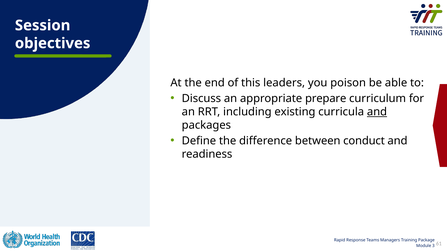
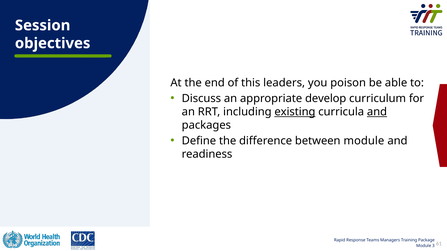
prepare: prepare -> develop
existing underline: none -> present
between conduct: conduct -> module
